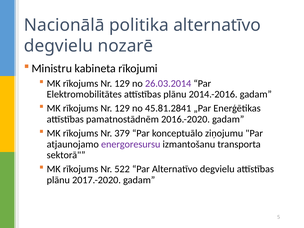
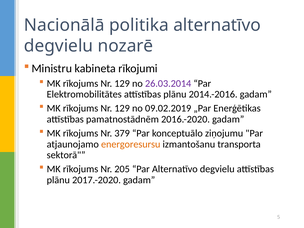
45.81.2841: 45.81.2841 -> 09.02.2019
energoresursu colour: purple -> orange
522: 522 -> 205
